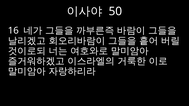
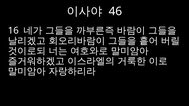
50: 50 -> 46
